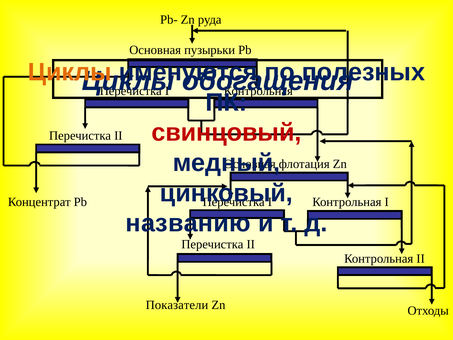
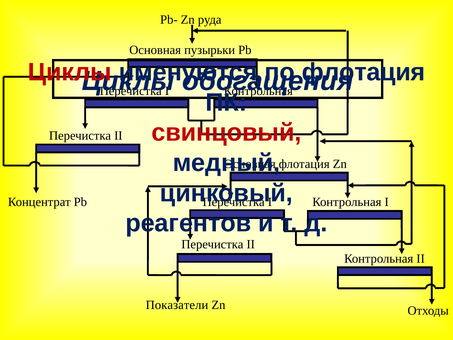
Циклы at (70, 72) colour: orange -> red
полезных at (363, 72): полезных -> флотация
названию: названию -> реагентов
